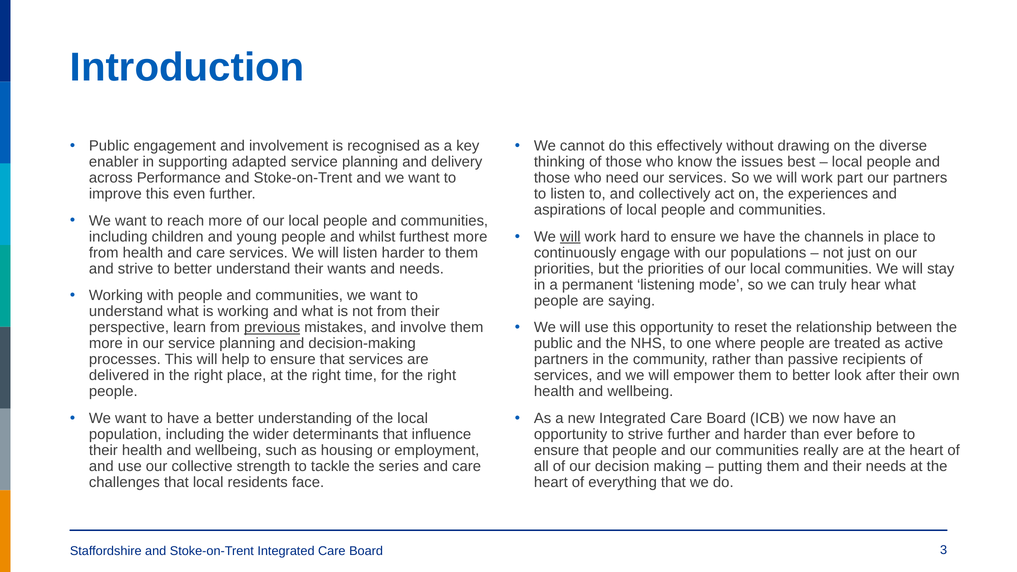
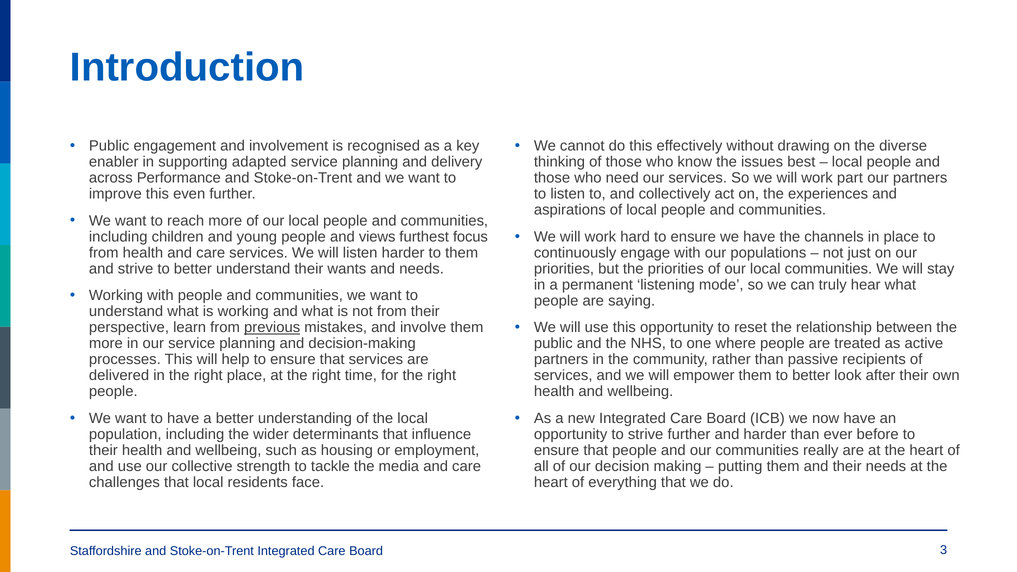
will at (570, 237) underline: present -> none
whilst: whilst -> views
furthest more: more -> focus
series: series -> media
